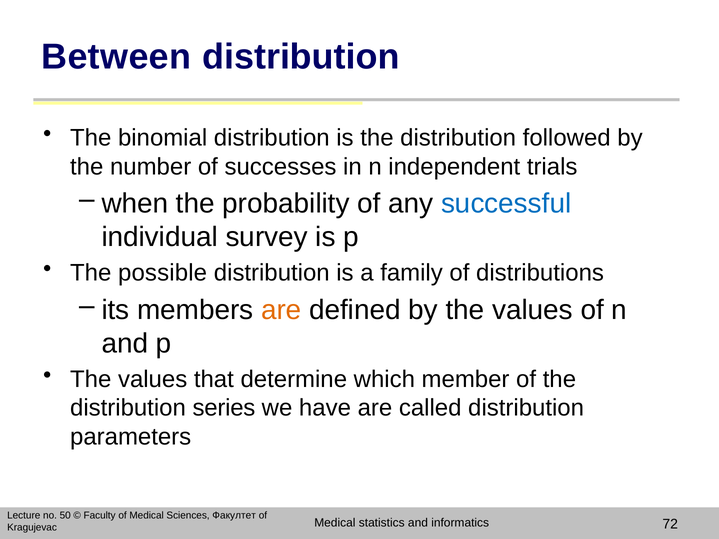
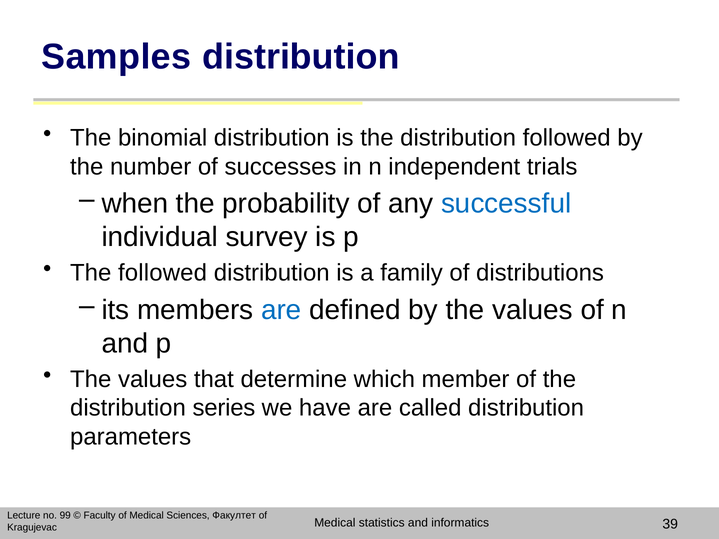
Between: Between -> Samples
The possible: possible -> followed
are at (281, 310) colour: orange -> blue
50: 50 -> 99
72: 72 -> 39
